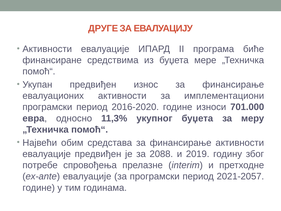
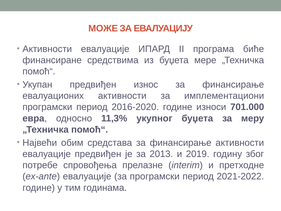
ДРУГЕ: ДРУГЕ -> МОЖЕ
2088: 2088 -> 2013
2021-2057: 2021-2057 -> 2021-2022
